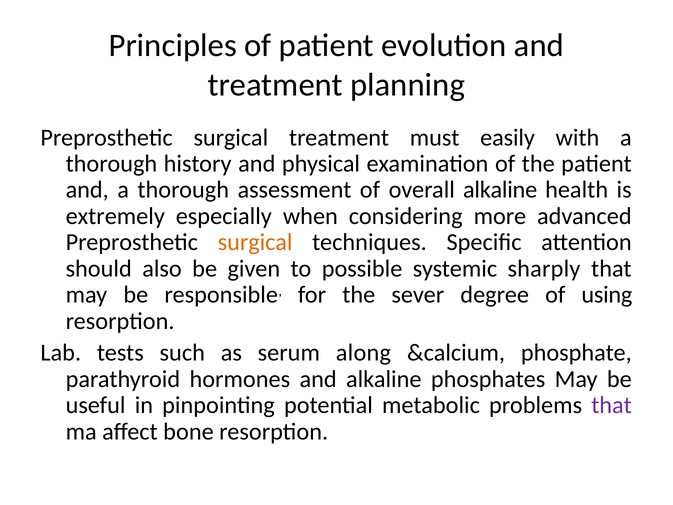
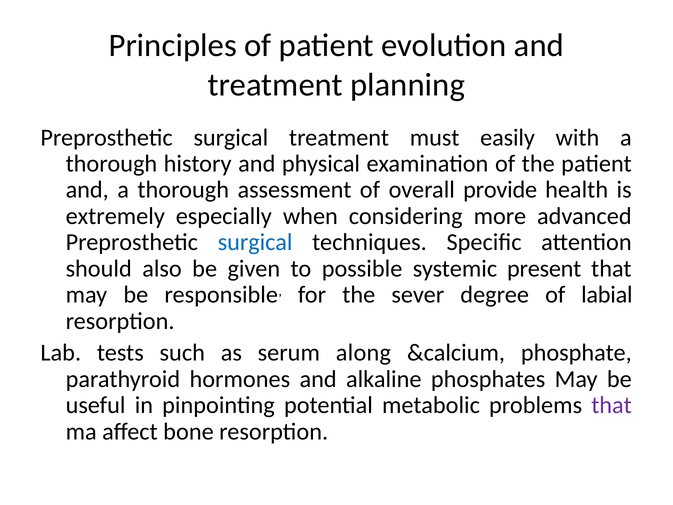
overall alkaline: alkaline -> provide
surgical at (255, 242) colour: orange -> blue
sharply: sharply -> present
using: using -> labial
